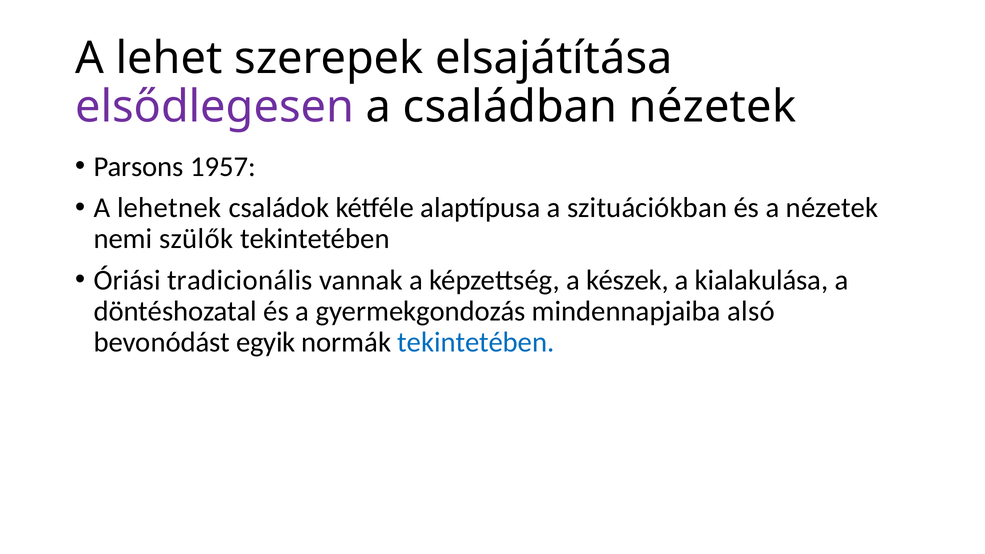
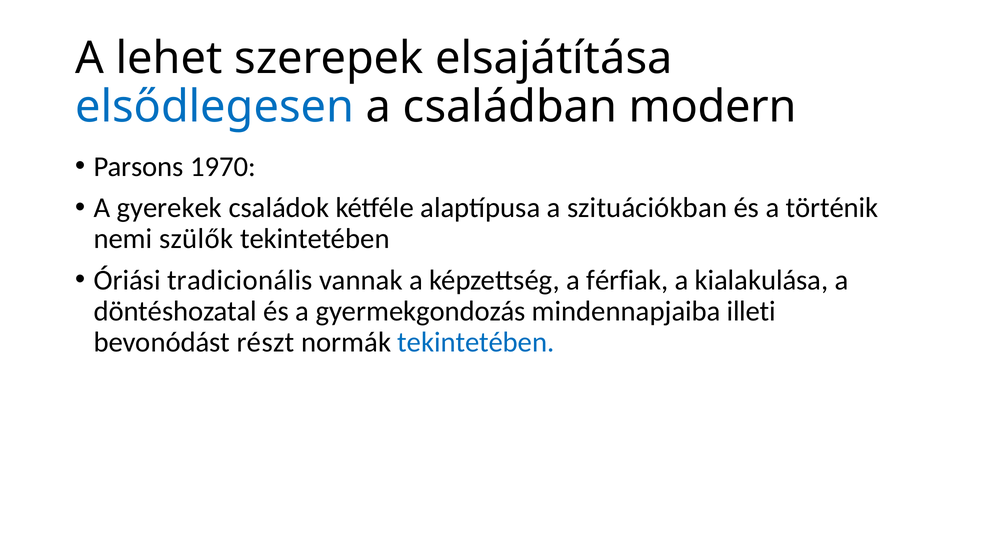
elsődlegesen colour: purple -> blue
családban nézetek: nézetek -> modern
1957: 1957 -> 1970
lehetnek: lehetnek -> gyerekek
a nézetek: nézetek -> történik
készek: készek -> férfiak
alsó: alsó -> illeti
egyik: egyik -> részt
